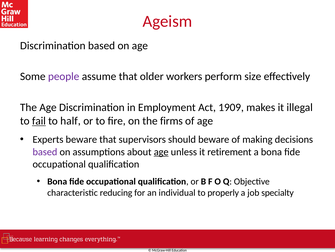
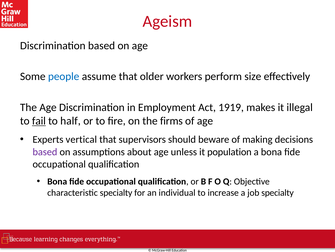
people colour: purple -> blue
1909: 1909 -> 1919
Experts beware: beware -> vertical
age at (161, 151) underline: present -> none
retirement: retirement -> population
characteristic reducing: reducing -> specialty
properly: properly -> increase
